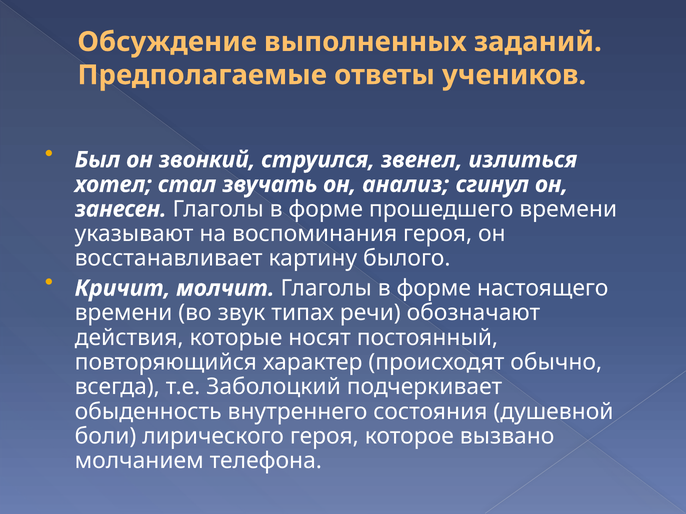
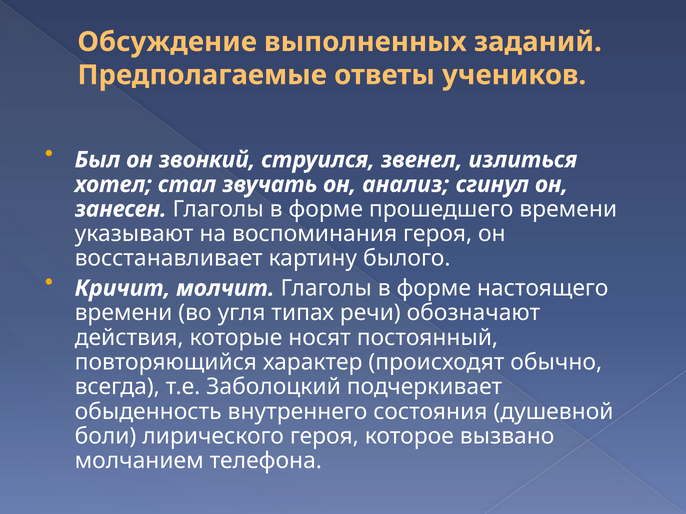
звук: звук -> угля
